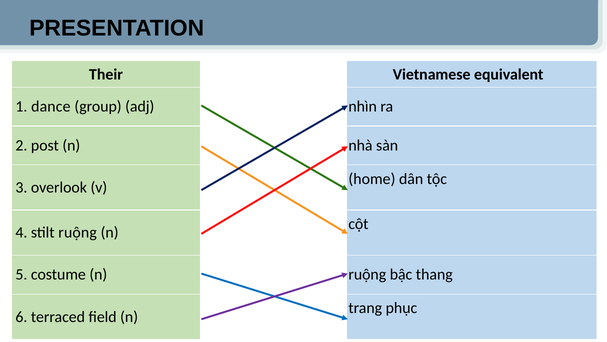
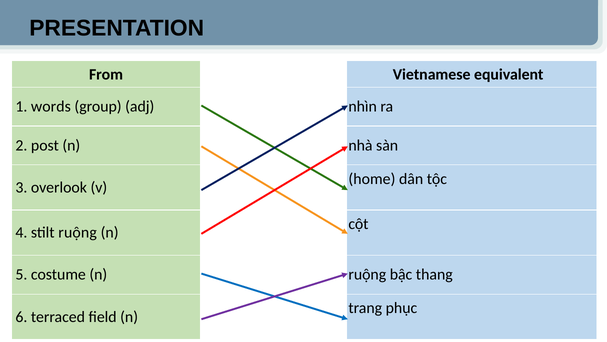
Their: Their -> From
dance: dance -> words
